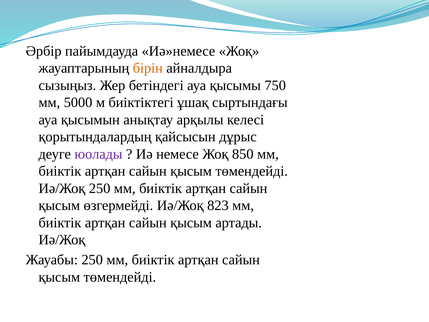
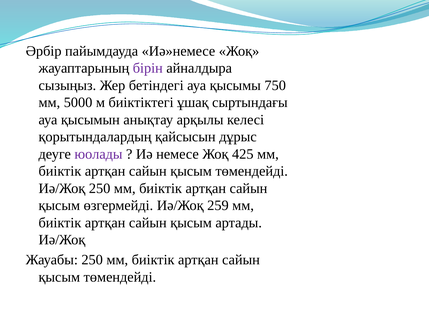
бірін colour: orange -> purple
850: 850 -> 425
823: 823 -> 259
